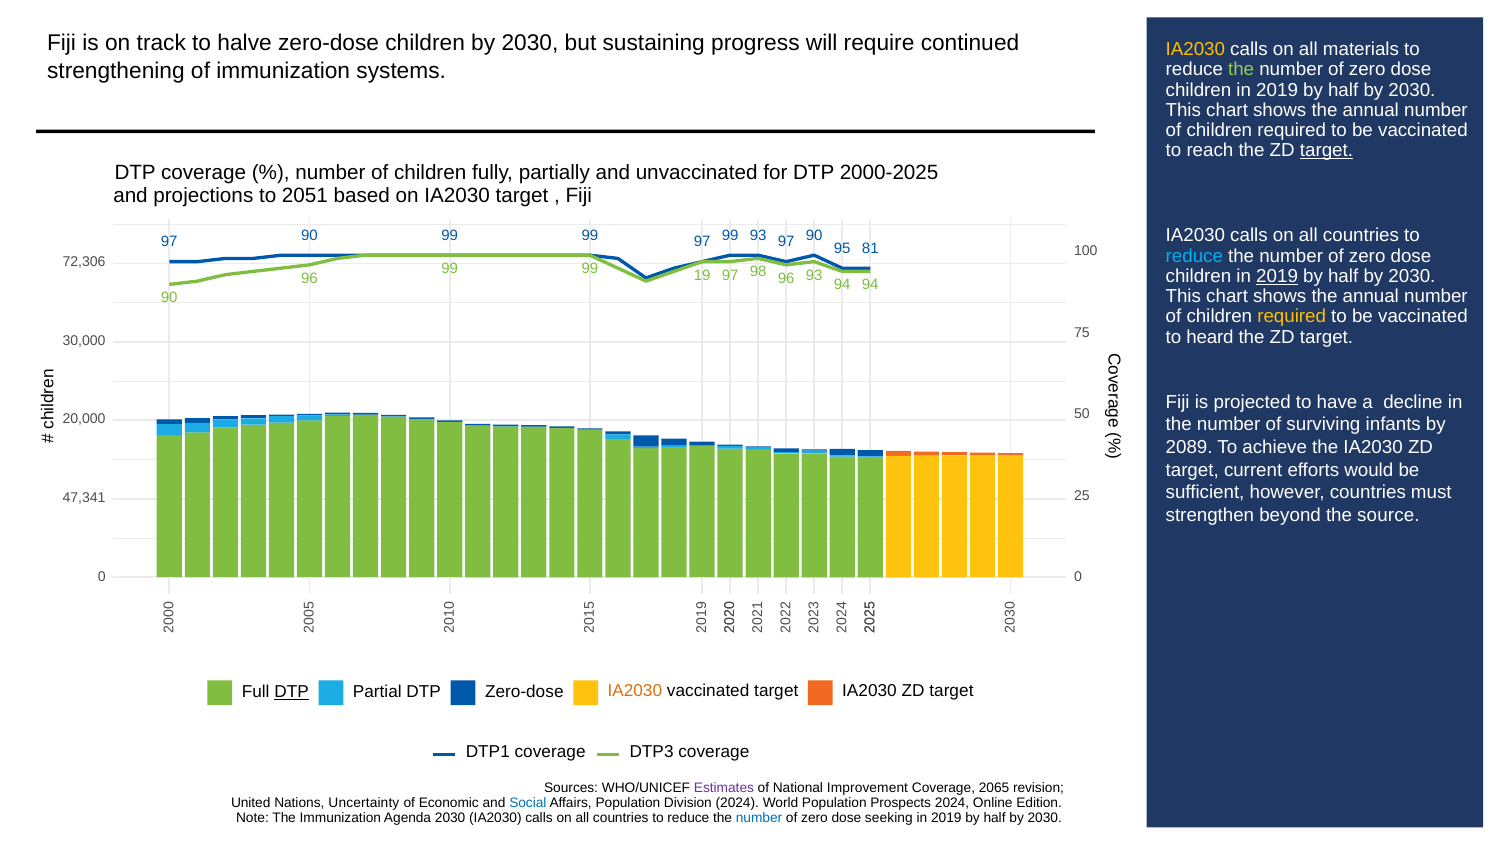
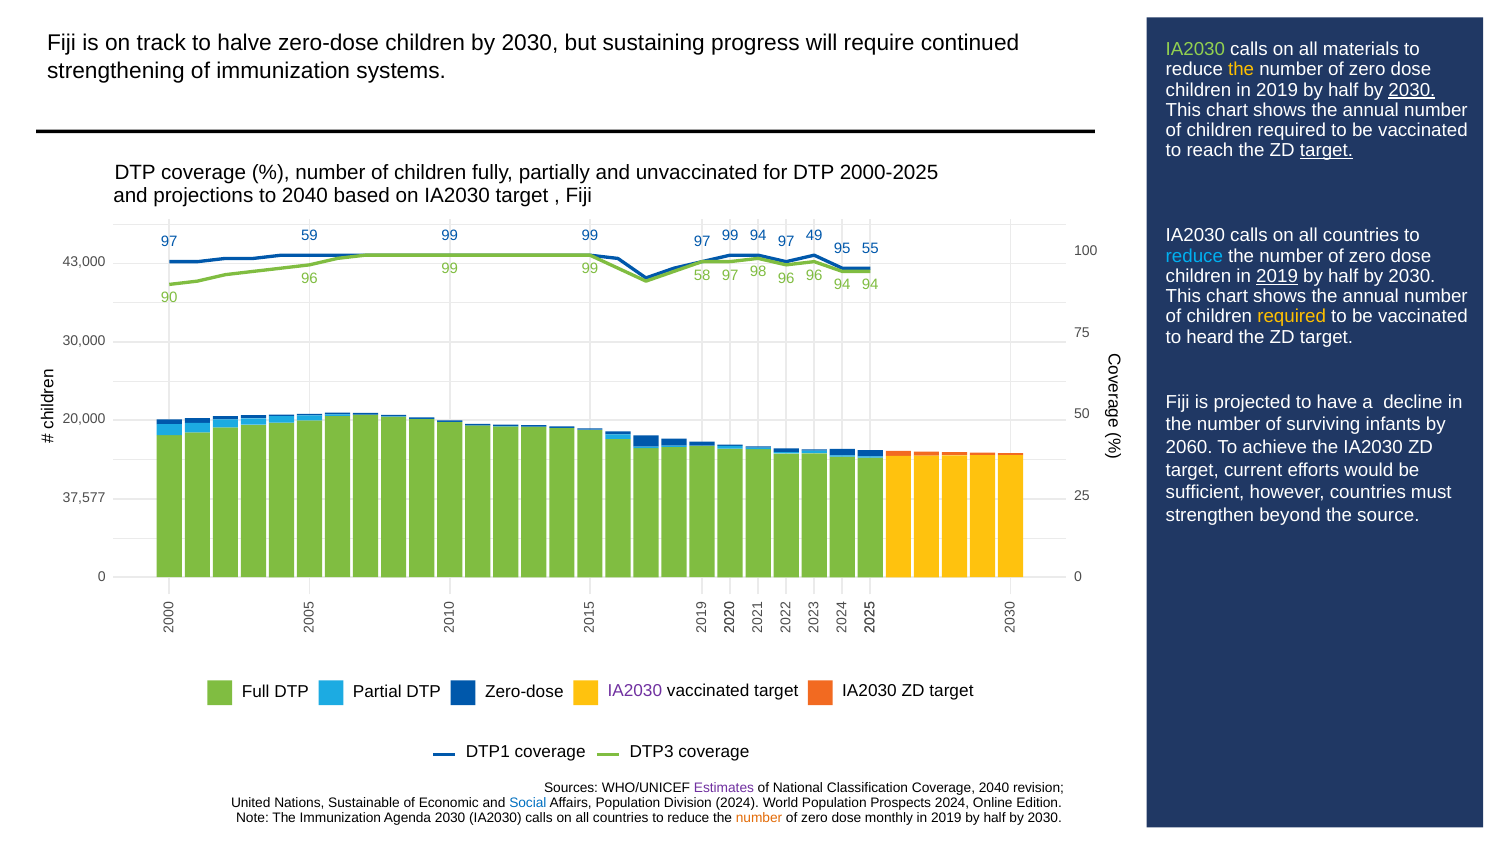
IA2030 at (1195, 49) colour: yellow -> light green
the at (1241, 70) colour: light green -> yellow
2030 at (1412, 90) underline: none -> present
to 2051: 2051 -> 2040
90 at (310, 235): 90 -> 59
99 93: 93 -> 94
90 at (814, 235): 90 -> 49
81: 81 -> 55
72,306: 72,306 -> 43,000
19: 19 -> 58
96 93: 93 -> 96
2089: 2089 -> 2060
47,341: 47,341 -> 37,577
DTP at (292, 692) underline: present -> none
IA2030 at (635, 690) colour: orange -> purple
Improvement: Improvement -> Classification
Coverage 2065: 2065 -> 2040
Uncertainty: Uncertainty -> Sustainable
number at (759, 817) colour: blue -> orange
seeking: seeking -> monthly
